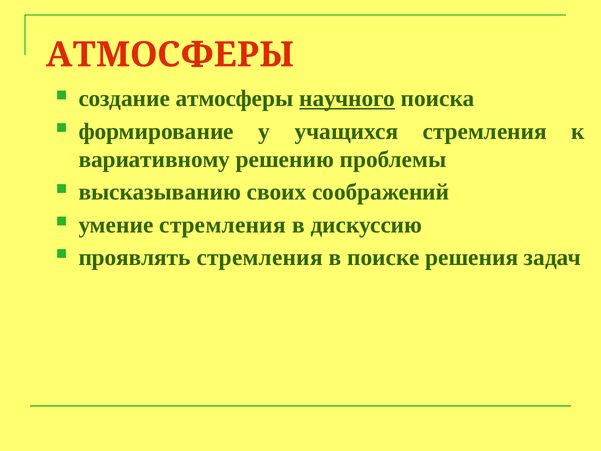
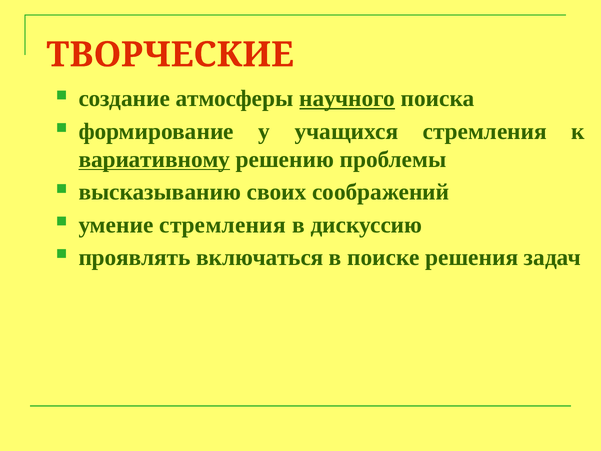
АТМОСФЕРЫ at (170, 55): АТМОСФЕРЫ -> ТВОРЧЕСКИЕ
вариативному underline: none -> present
проявлять стремления: стремления -> включаться
